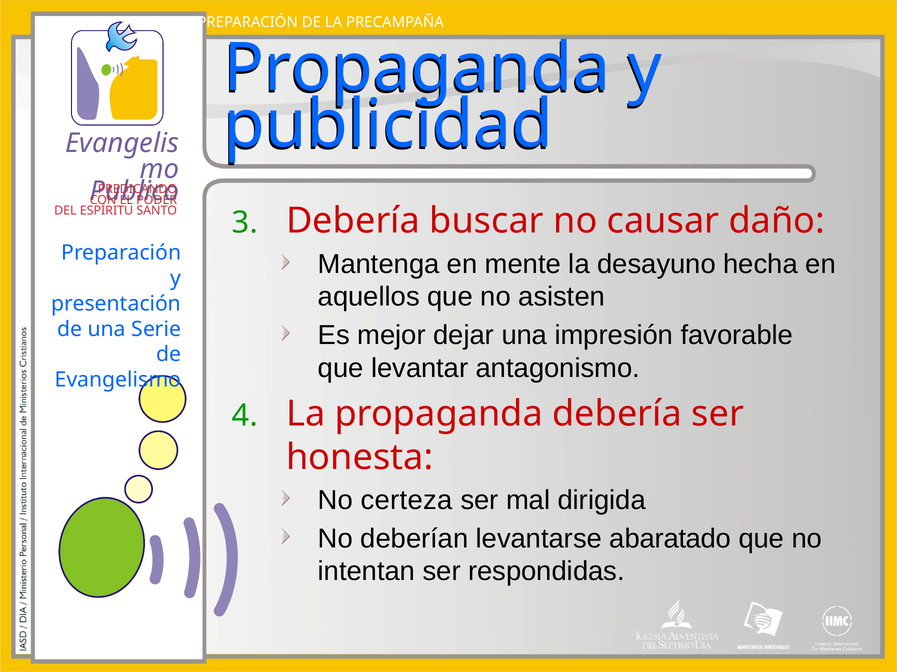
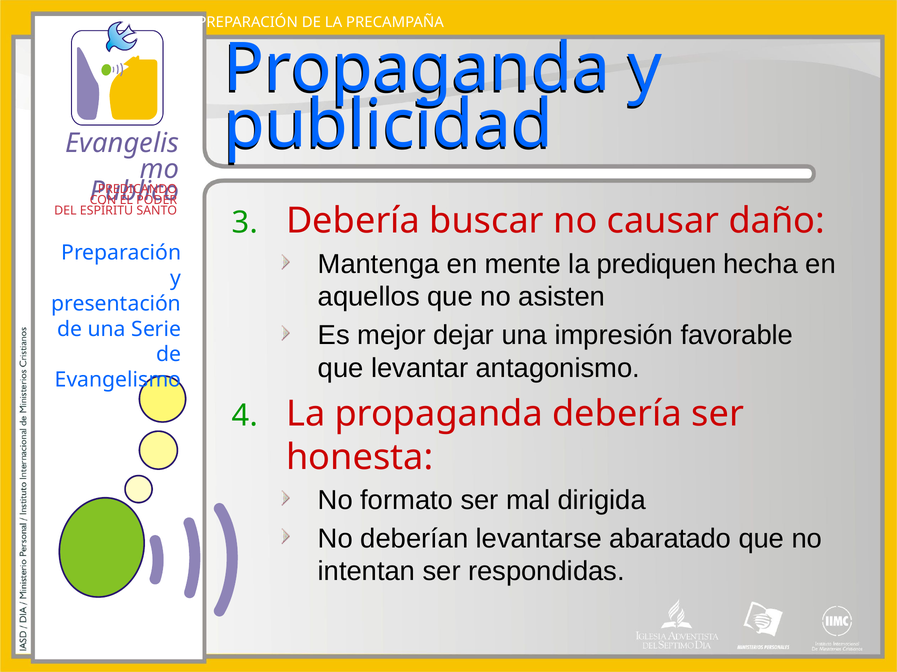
desayuno: desayuno -> prediquen
certeza: certeza -> formato
